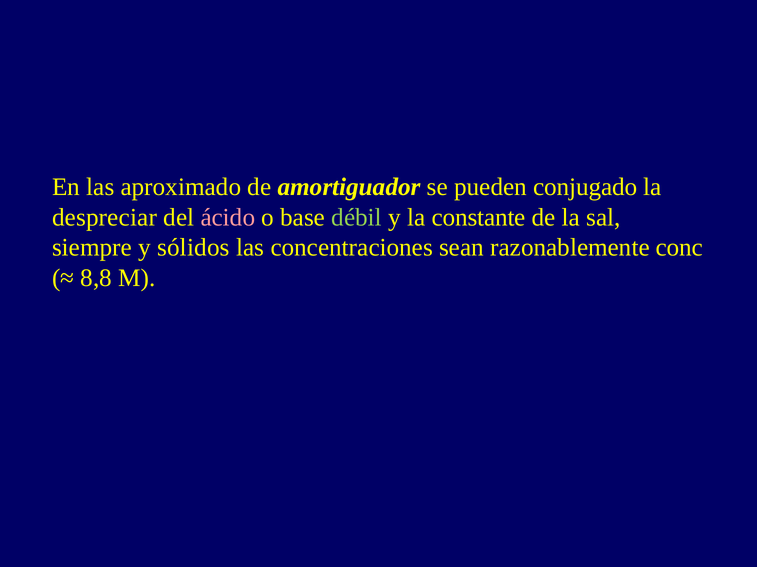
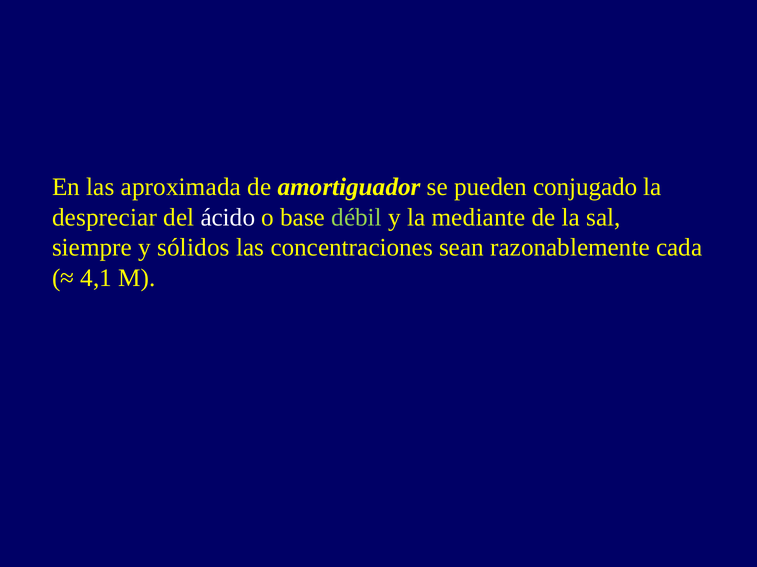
aproximado: aproximado -> aproximada
ácido colour: pink -> white
constante: constante -> mediante
conc: conc -> cada
8,8: 8,8 -> 4,1
